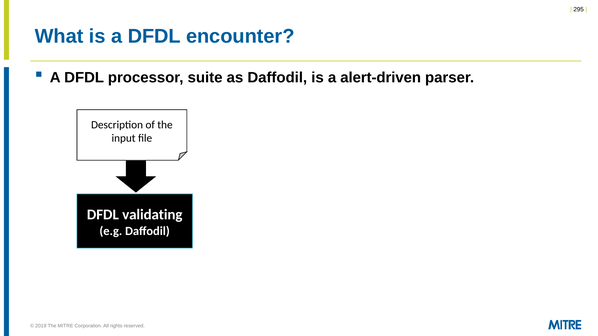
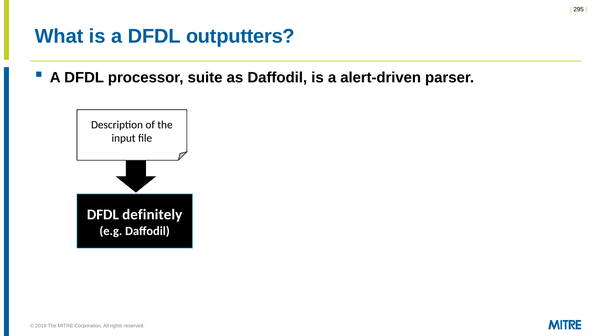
encounter: encounter -> outputters
validating: validating -> definitely
